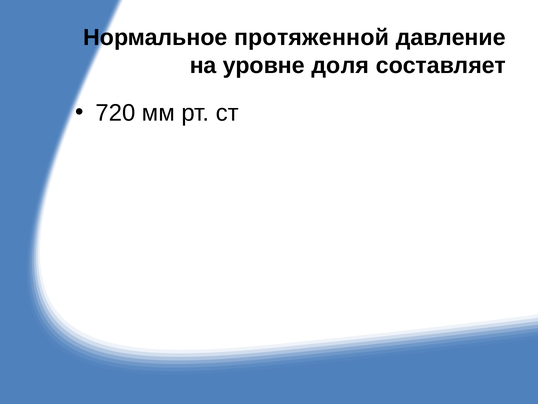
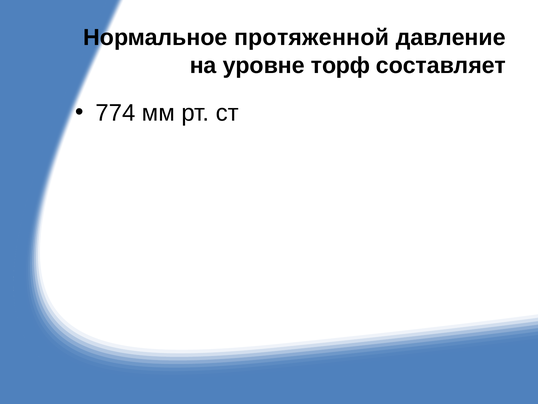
доля: доля -> торф
720: 720 -> 774
